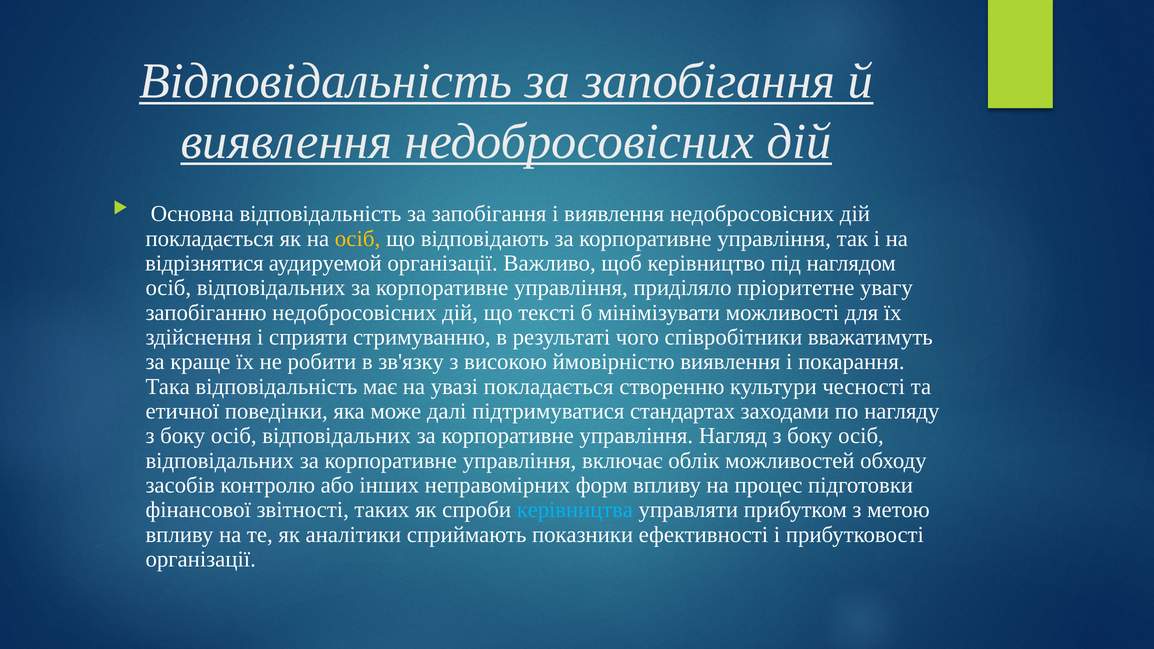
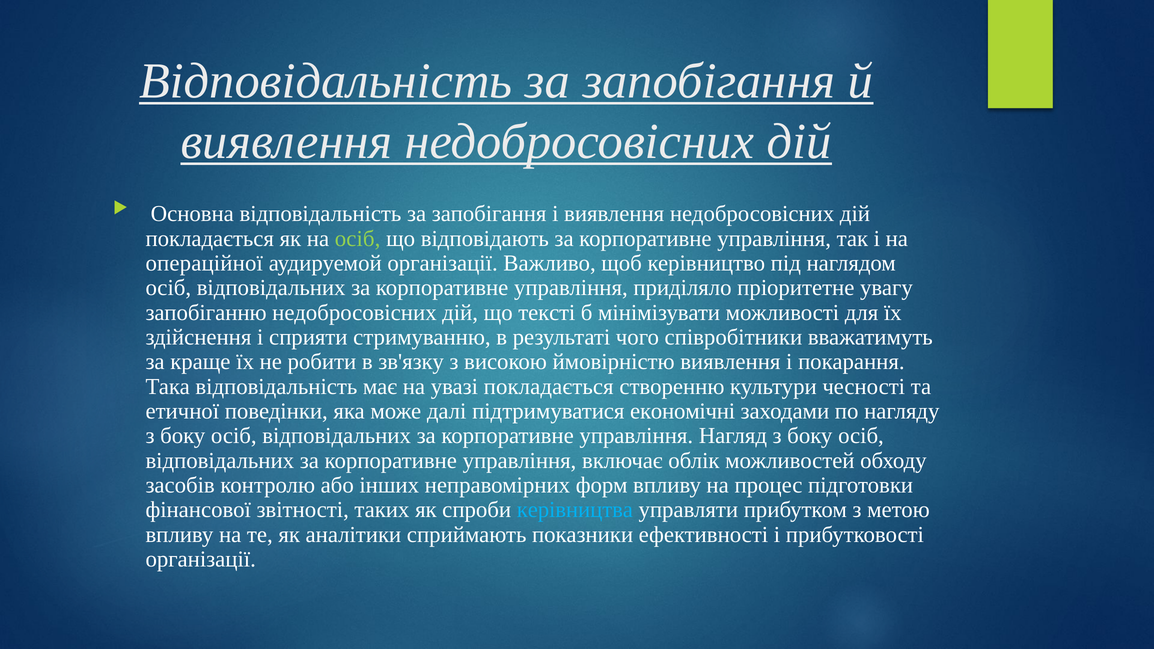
осіб at (358, 239) colour: yellow -> light green
відрізнятися: відрізнятися -> операційної
стандартах: стандартах -> економічні
